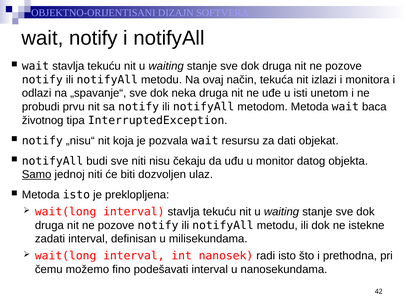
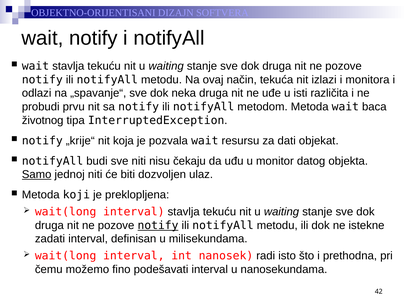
unetom: unetom -> različita
„nisu“: „nisu“ -> „krije“
Metoda isto: isto -> koji
notify at (158, 226) underline: none -> present
